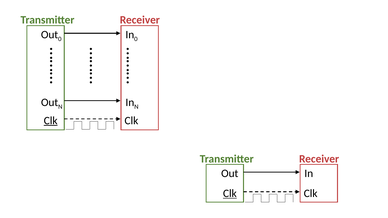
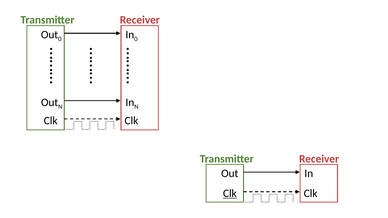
Clk at (51, 121) underline: present -> none
